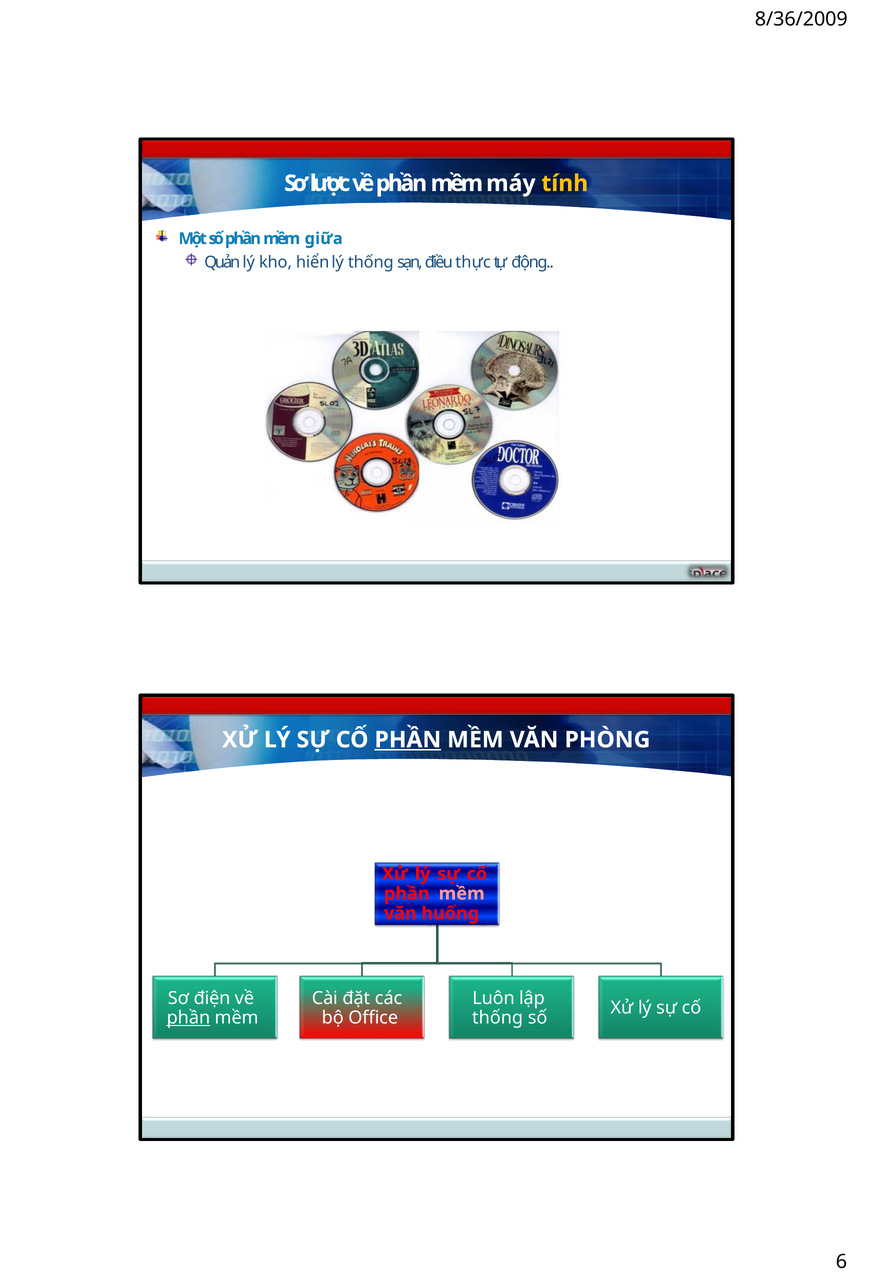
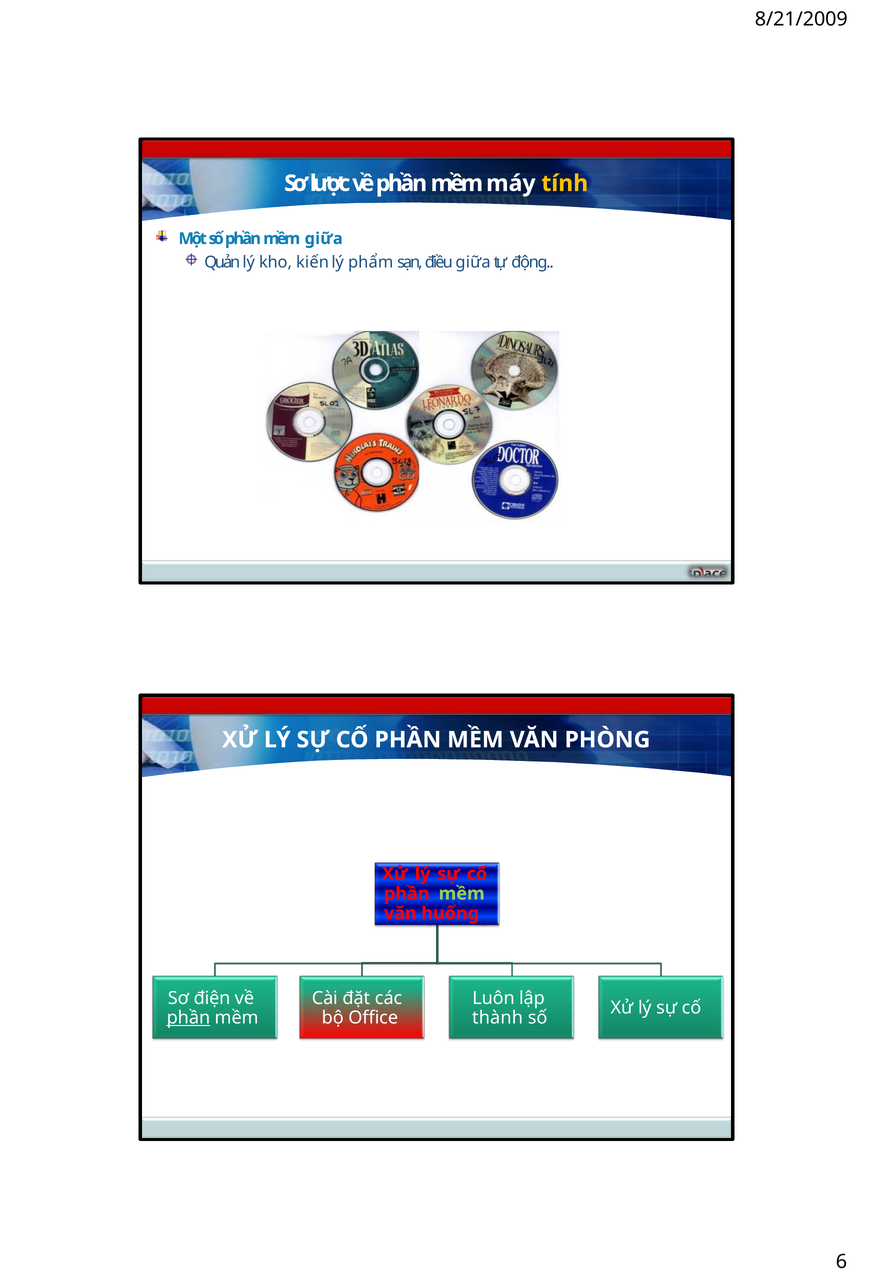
8/36/2009: 8/36/2009 -> 8/21/2009
hiển: hiển -> kiến
lý thống: thống -> phẩm
điều thực: thực -> giữa
PHẦN at (408, 740) underline: present -> none
mềm at (462, 894) colour: pink -> light green
thống at (498, 1018): thống -> thành
